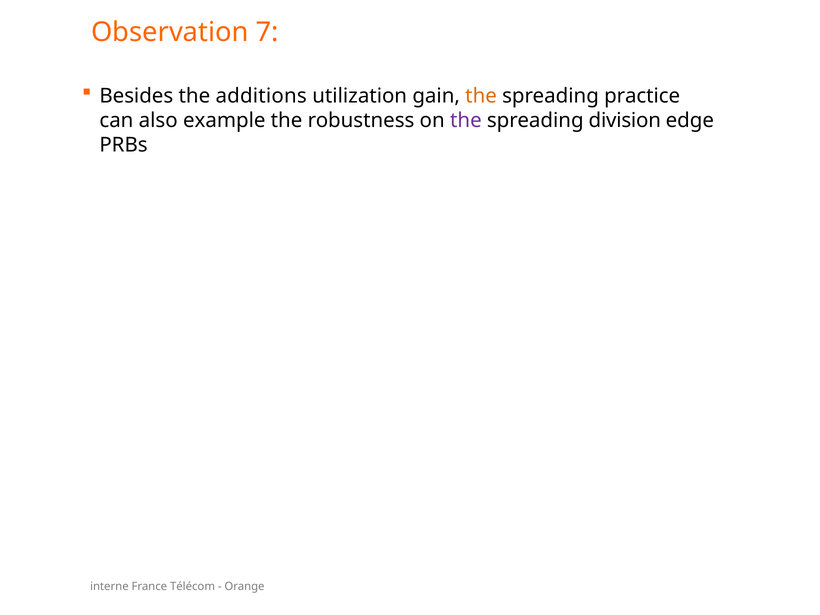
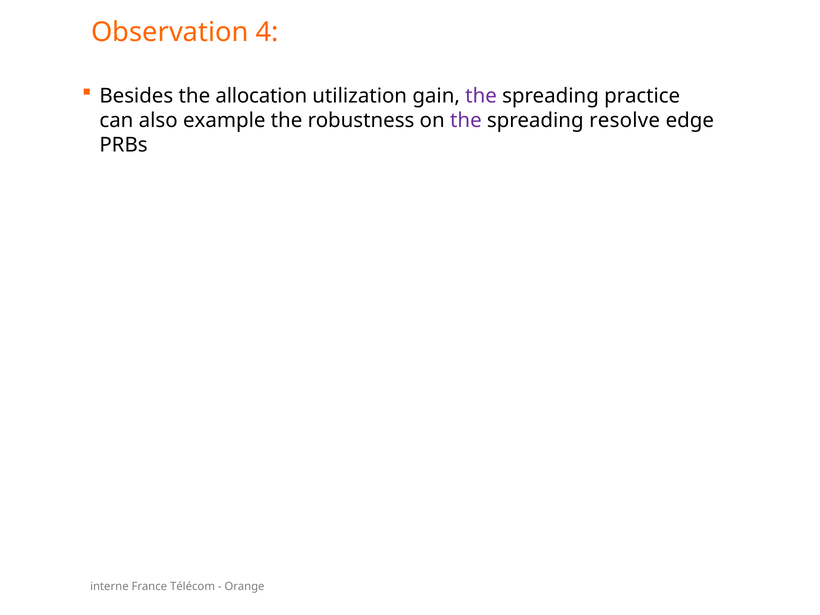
7: 7 -> 4
additions: additions -> allocation
the at (481, 96) colour: orange -> purple
division: division -> resolve
